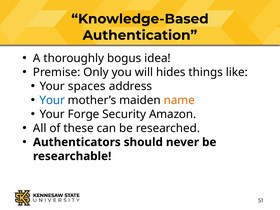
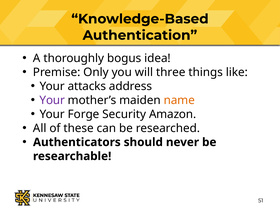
hides: hides -> three
spaces: spaces -> attacks
Your at (52, 100) colour: blue -> purple
